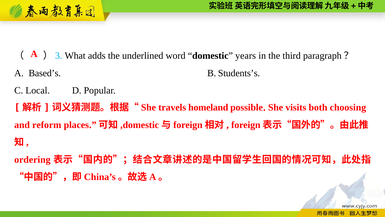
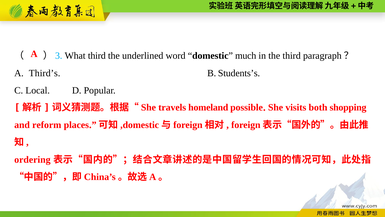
What adds: adds -> third
years: years -> much
Based’s: Based’s -> Third’s
choosing: choosing -> shopping
